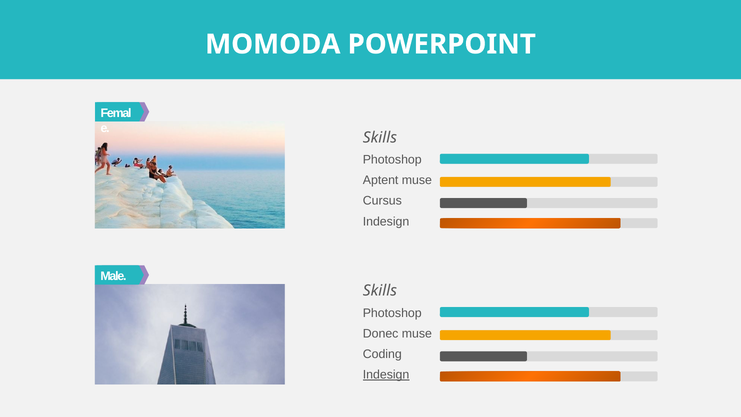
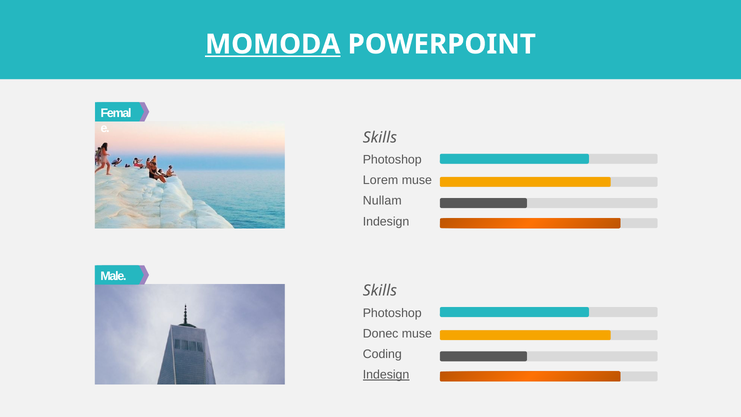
MOMODA underline: none -> present
Aptent: Aptent -> Lorem
Cursus: Cursus -> Nullam
